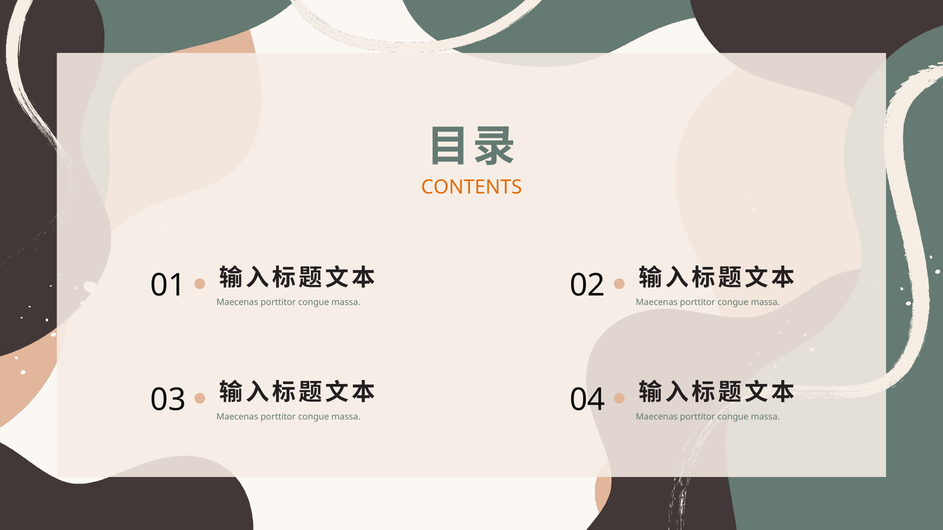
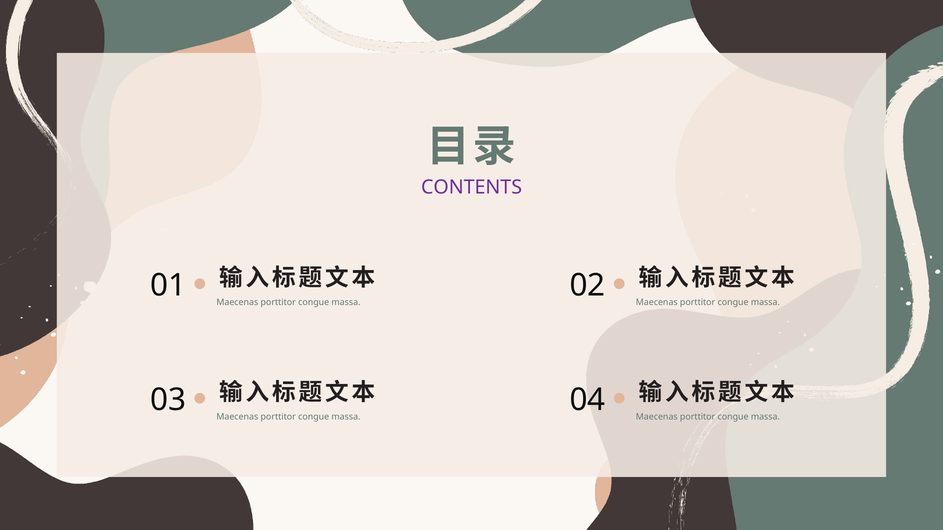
CONTENTS colour: orange -> purple
